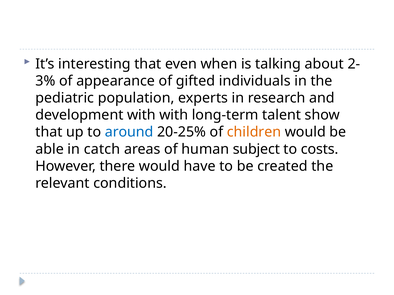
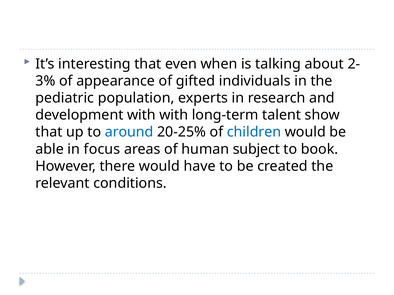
children colour: orange -> blue
catch: catch -> focus
costs: costs -> book
